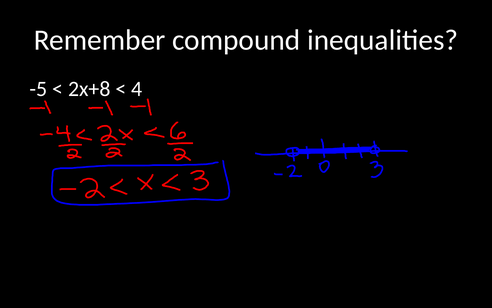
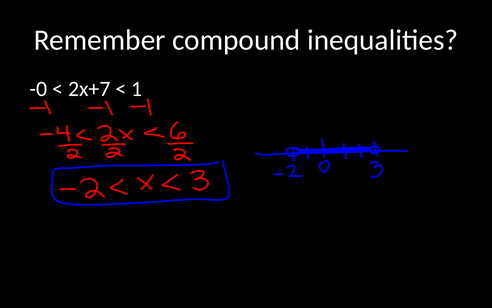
-5: -5 -> -0
2x+8: 2x+8 -> 2x+7
4: 4 -> 1
